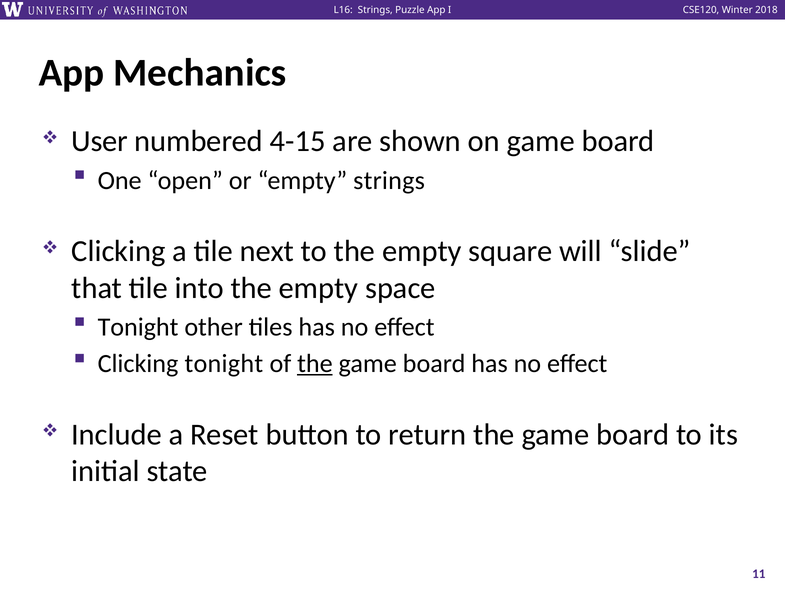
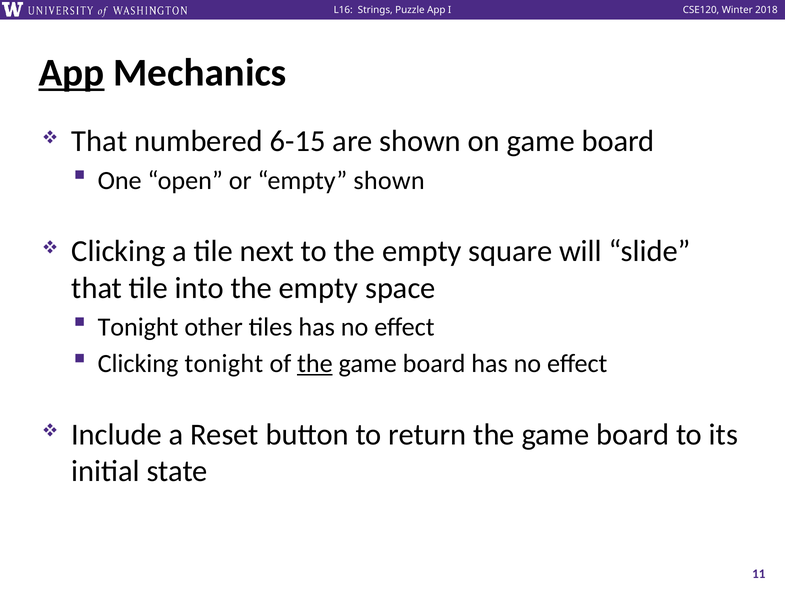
App at (71, 73) underline: none -> present
User at (99, 141): User -> That
4-15: 4-15 -> 6-15
empty strings: strings -> shown
